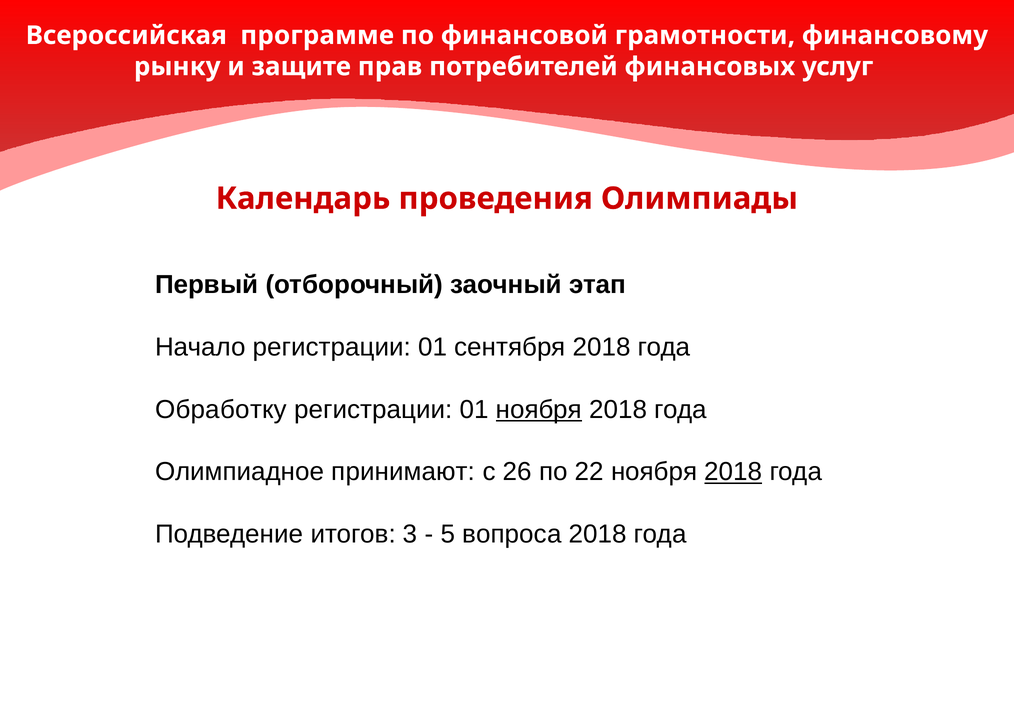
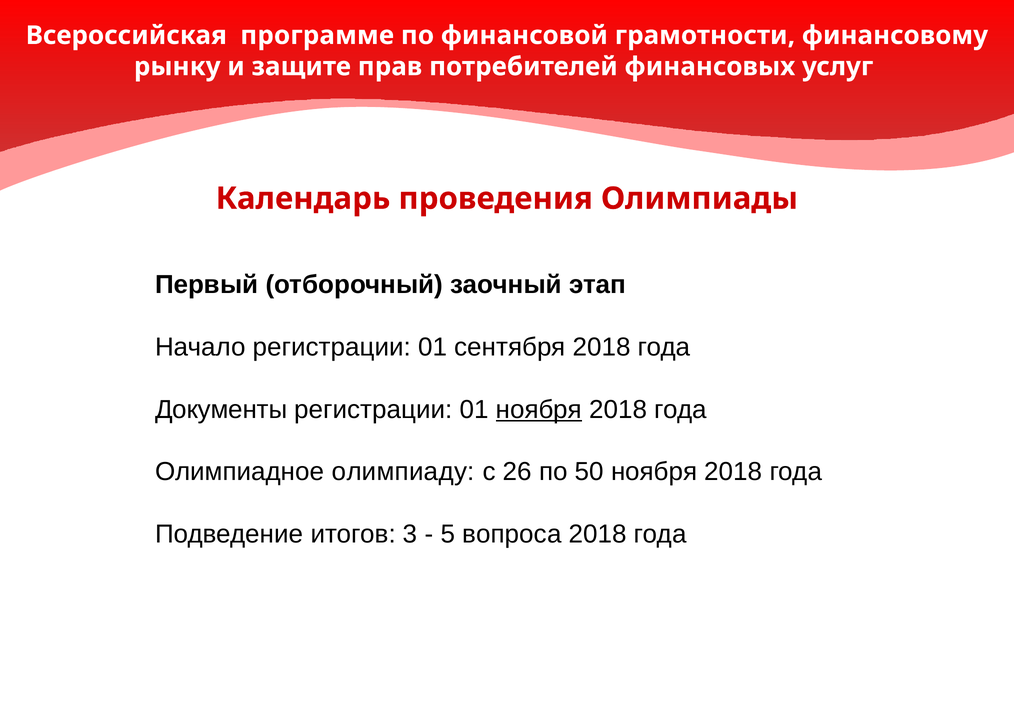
Обработку: Обработку -> Документы
принимают: принимают -> олимпиаду
22: 22 -> 50
2018 at (733, 472) underline: present -> none
